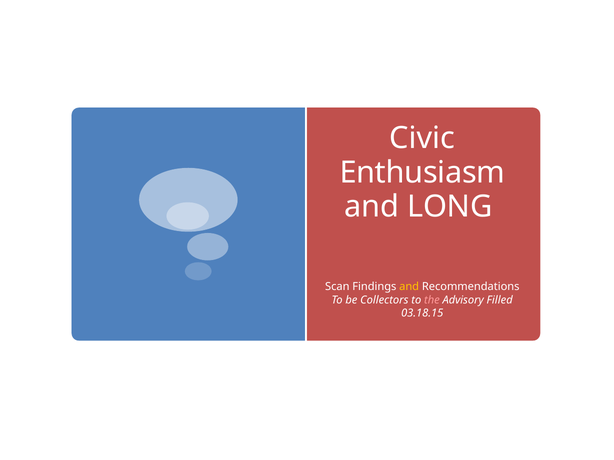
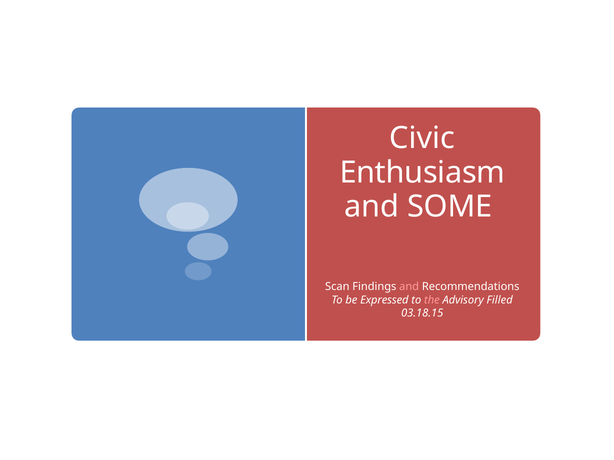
LONG: LONG -> SOME
and at (409, 287) colour: yellow -> pink
Collectors: Collectors -> Expressed
